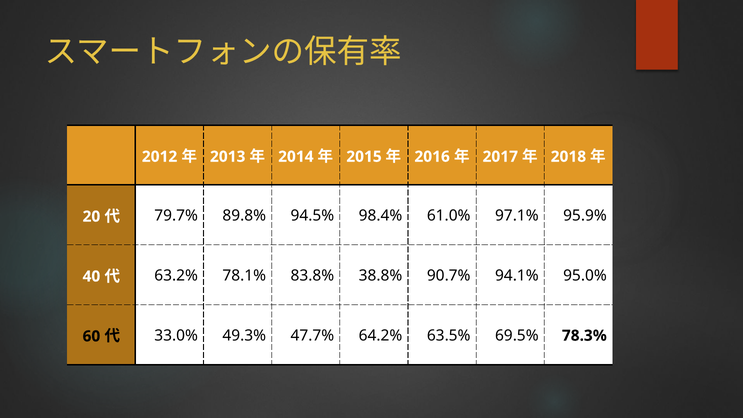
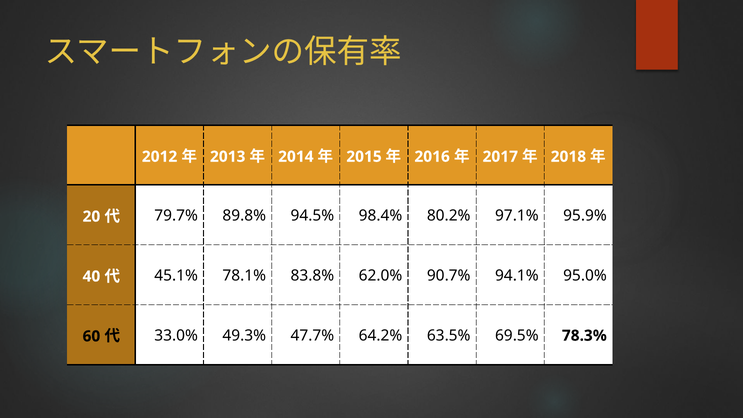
61.0%: 61.0% -> 80.2%
63.2%: 63.2% -> 45.1%
38.8%: 38.8% -> 62.0%
